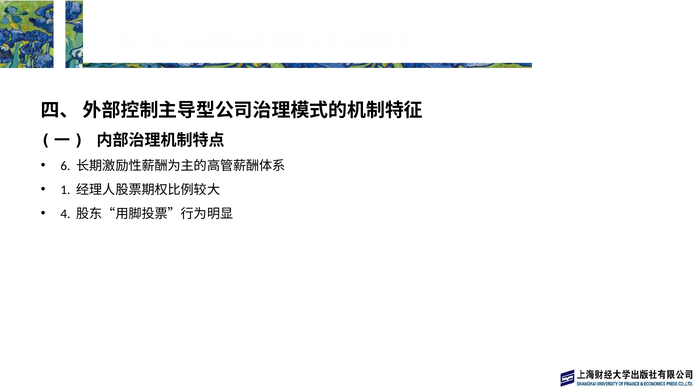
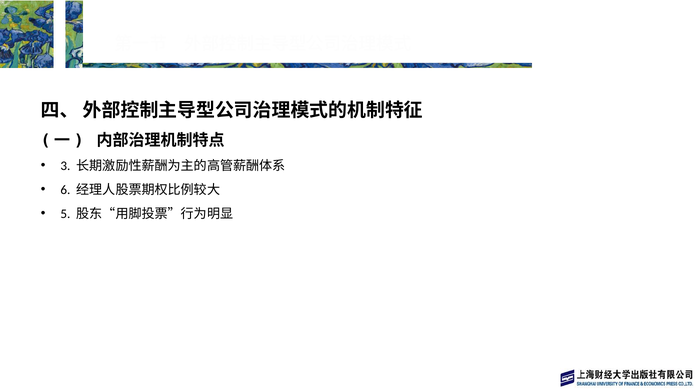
6: 6 -> 3
1: 1 -> 6
4: 4 -> 5
